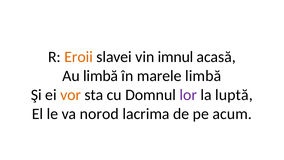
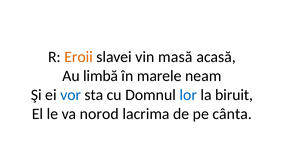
imnul: imnul -> masă
marele limbă: limbă -> neam
vor colour: orange -> blue
lor colour: purple -> blue
luptă: luptă -> biruit
acum: acum -> cânta
